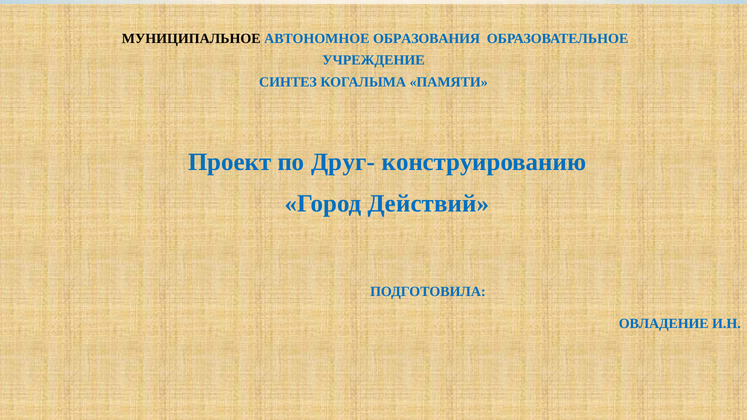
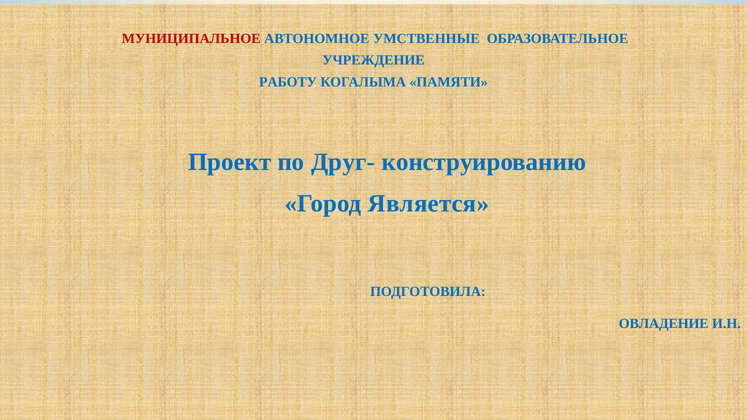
МУНИЦИПАЛЬНОЕ colour: black -> red
ОБРАЗОВАНИЯ: ОБРАЗОВАНИЯ -> УМСТВЕННЫЕ
СИНТЕЗ: СИНТЕЗ -> РАБОТУ
Действий: Действий -> Является
